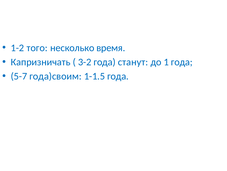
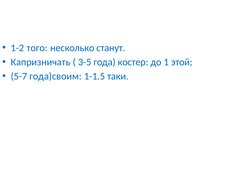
время: время -> станут
3-2: 3-2 -> 3-5
станут: станут -> костер
1 года: года -> этой
1-1.5 года: года -> таки
